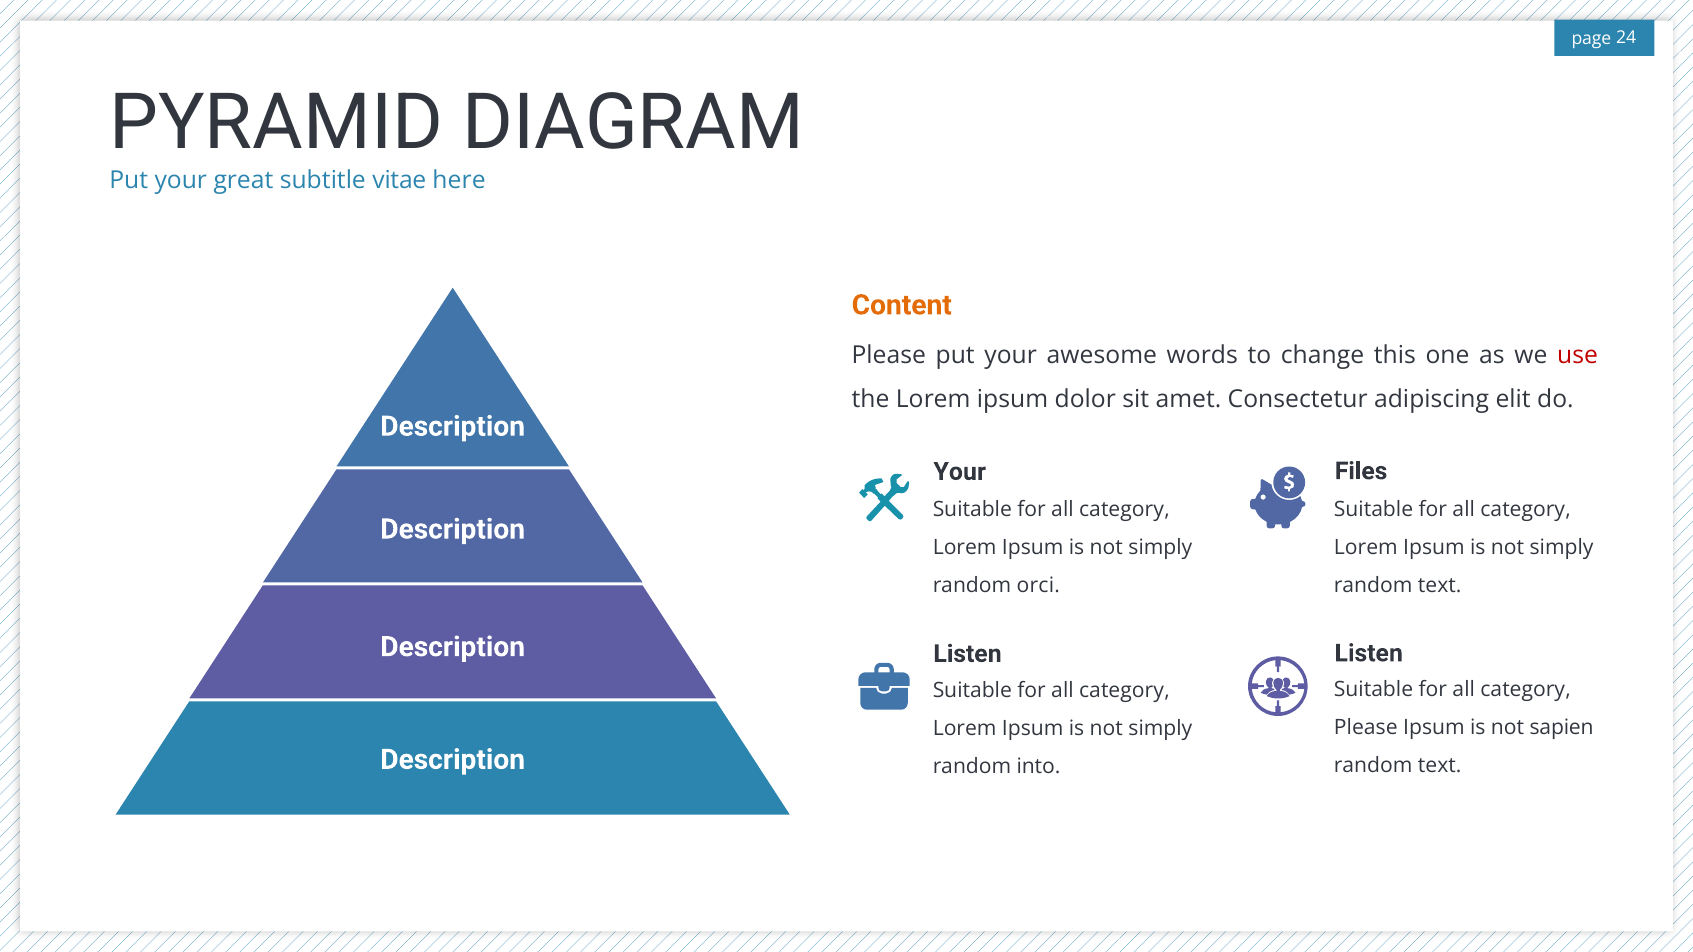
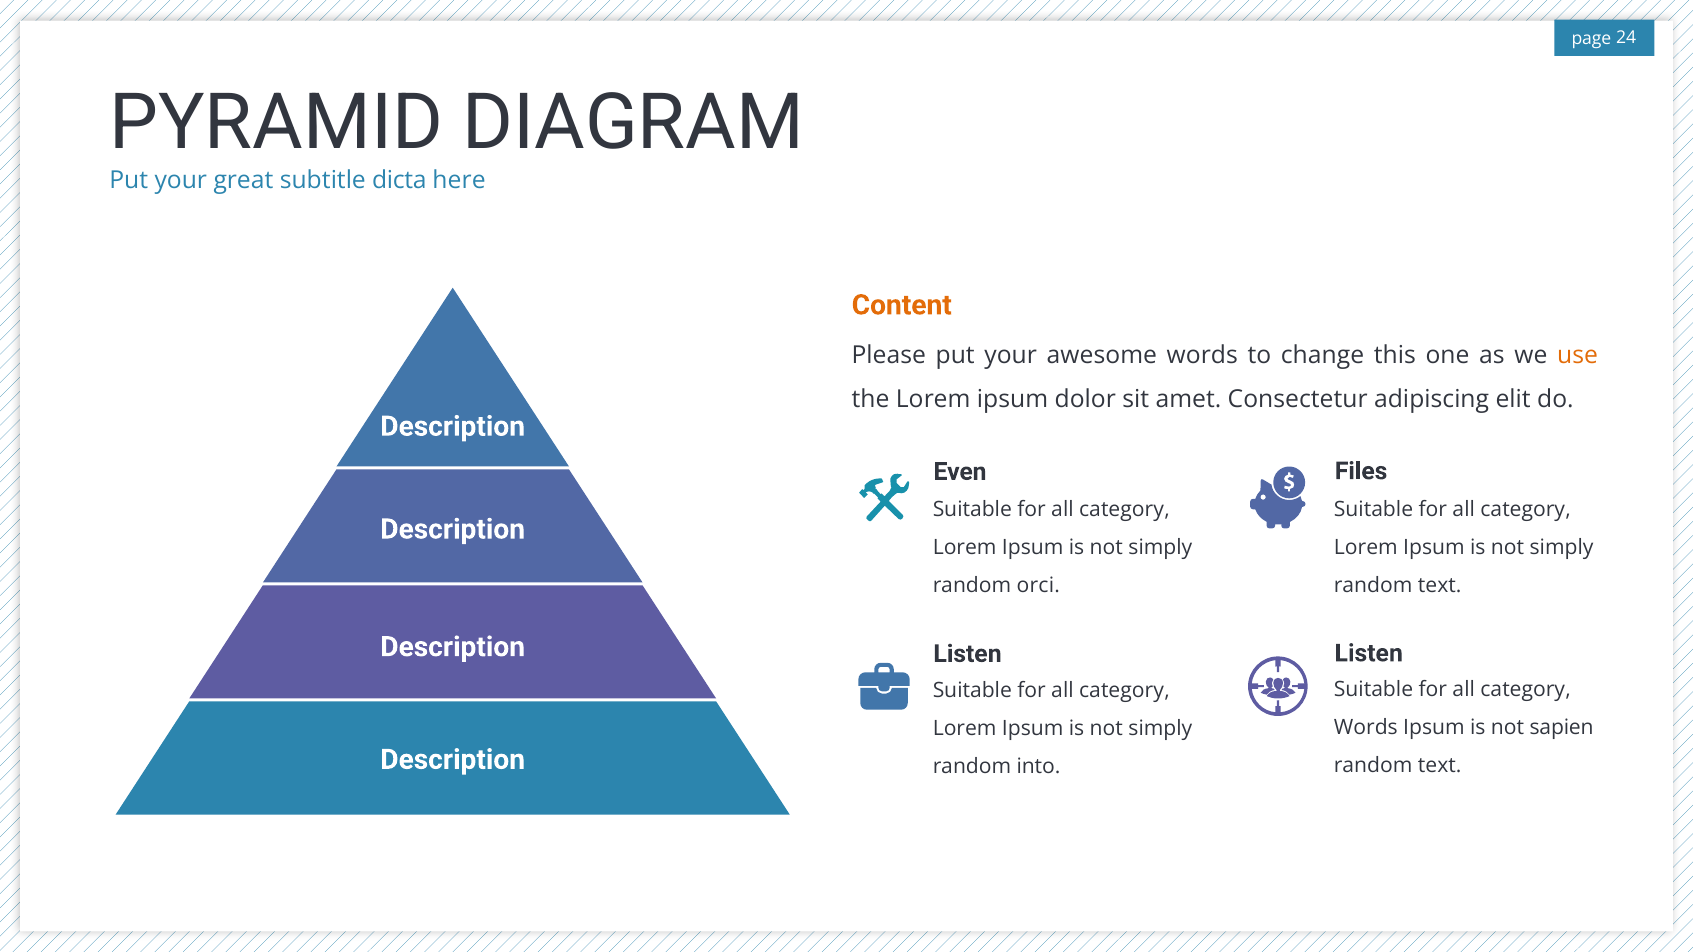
vitae: vitae -> dicta
use colour: red -> orange
Your at (960, 472): Your -> Even
Please at (1366, 728): Please -> Words
